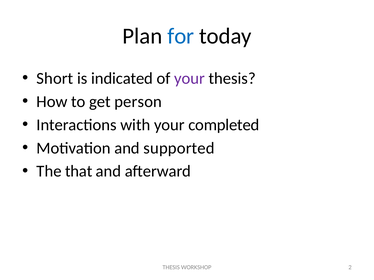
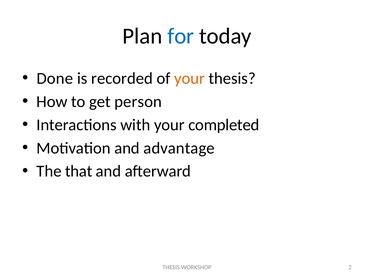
Short: Short -> Done
indicated: indicated -> recorded
your at (190, 78) colour: purple -> orange
supported: supported -> advantage
